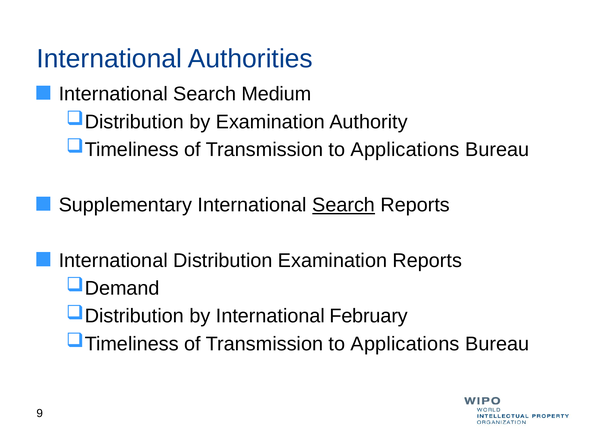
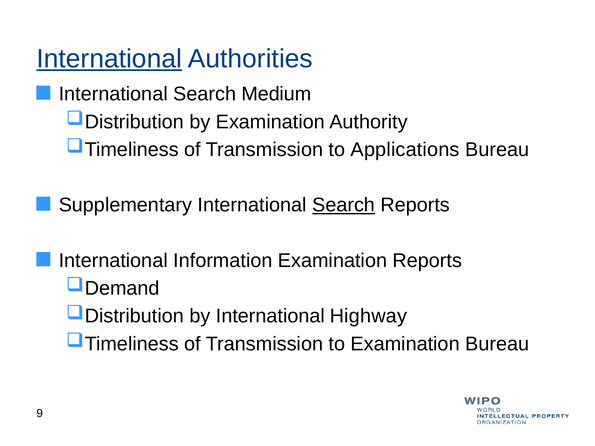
International at (109, 59) underline: none -> present
Distribution: Distribution -> Information
February: February -> Highway
Applications at (405, 344): Applications -> Examination
